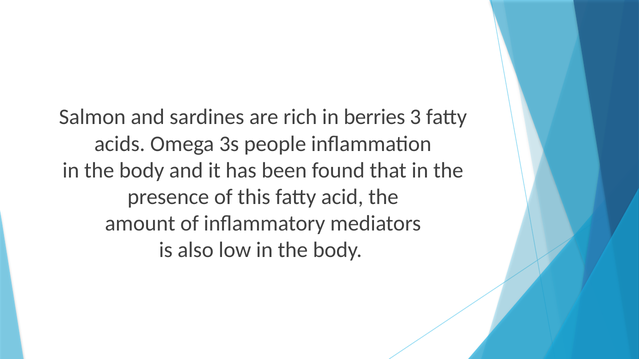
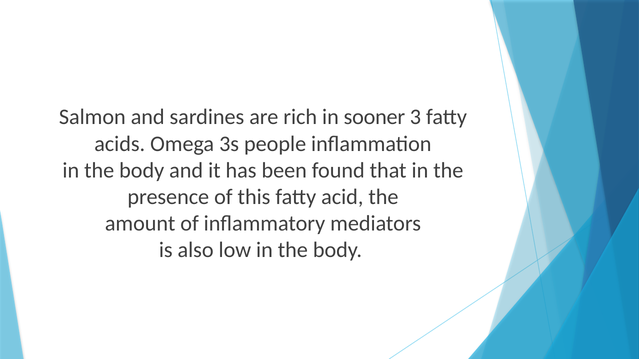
berries: berries -> sooner
